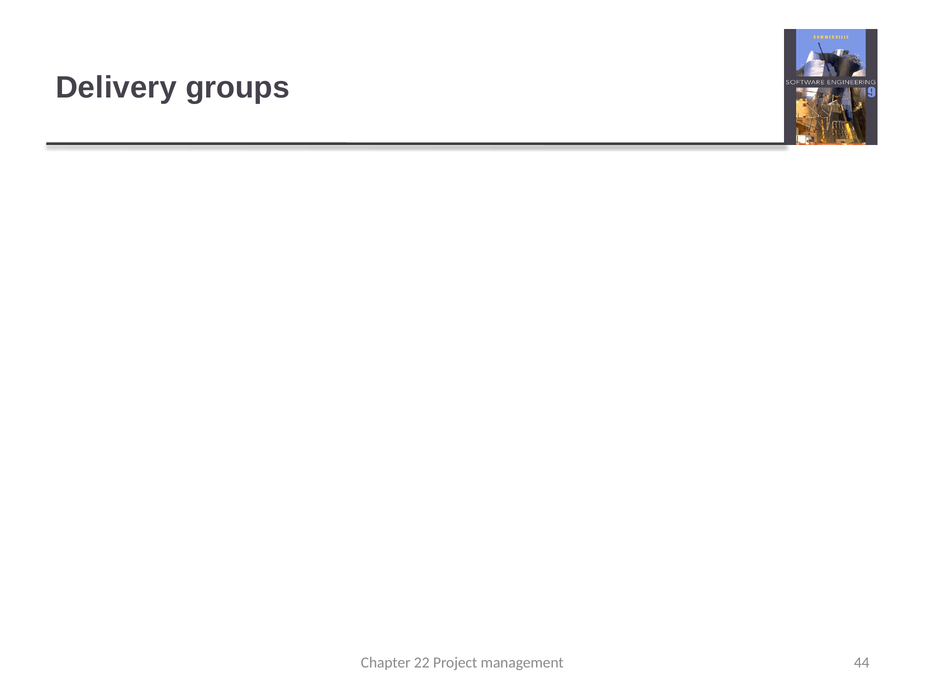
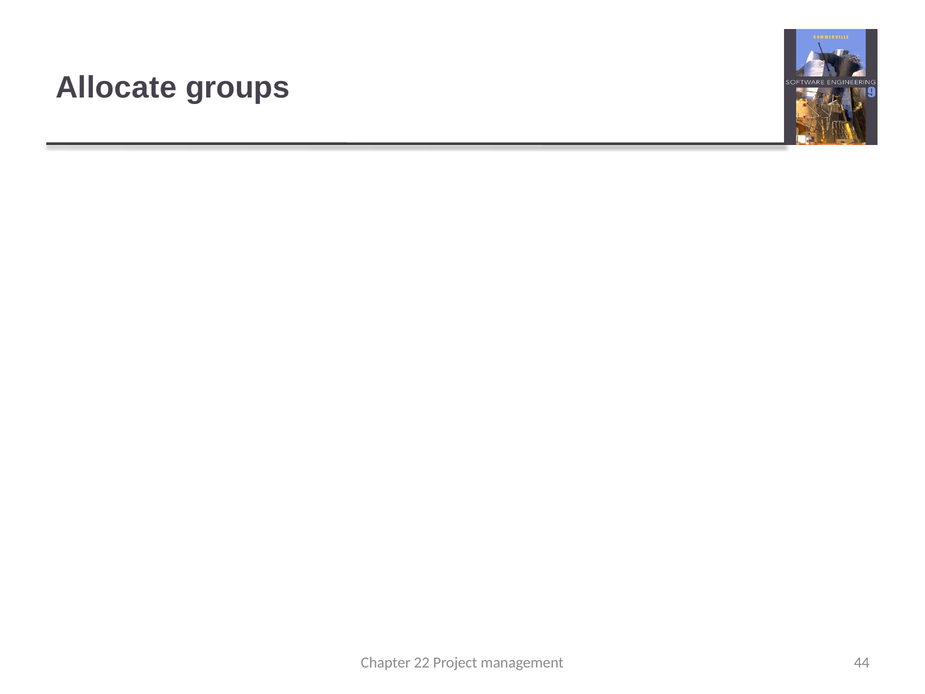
Delivery at (116, 88): Delivery -> Allocate
